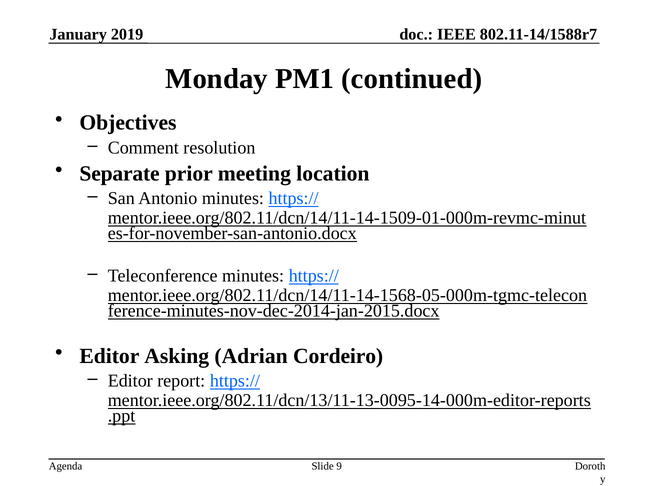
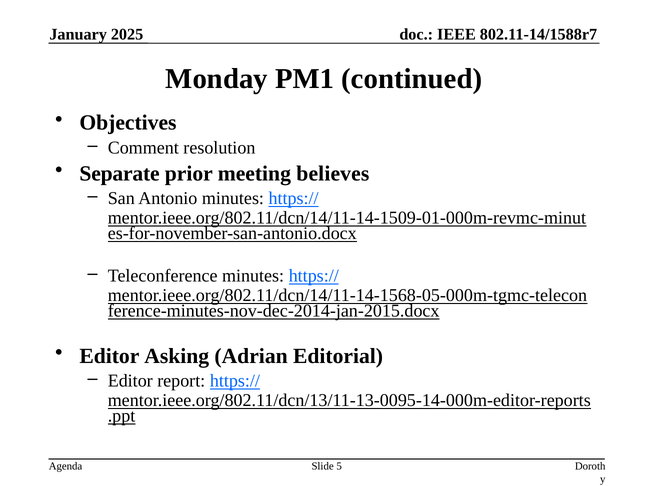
2019: 2019 -> 2025
location: location -> believes
Cordeiro: Cordeiro -> Editorial
9: 9 -> 5
